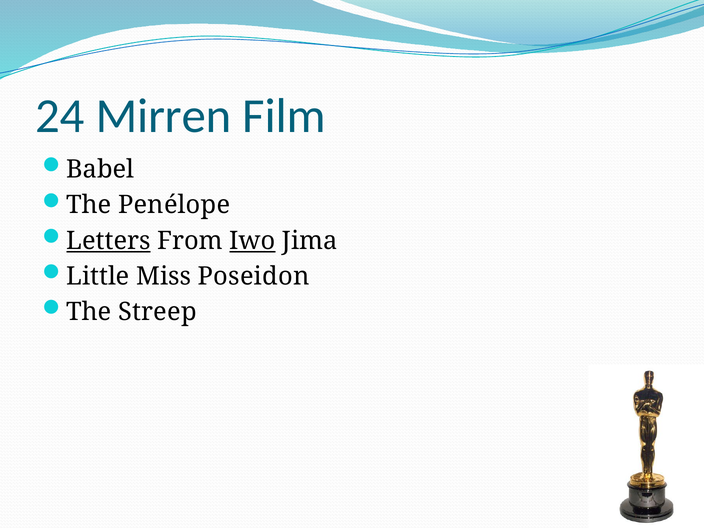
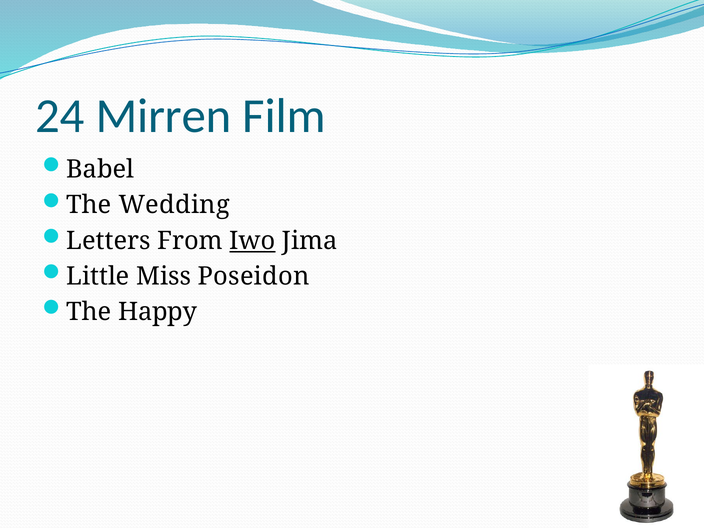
Penélope: Penélope -> Wedding
Letters underline: present -> none
Streep: Streep -> Happy
